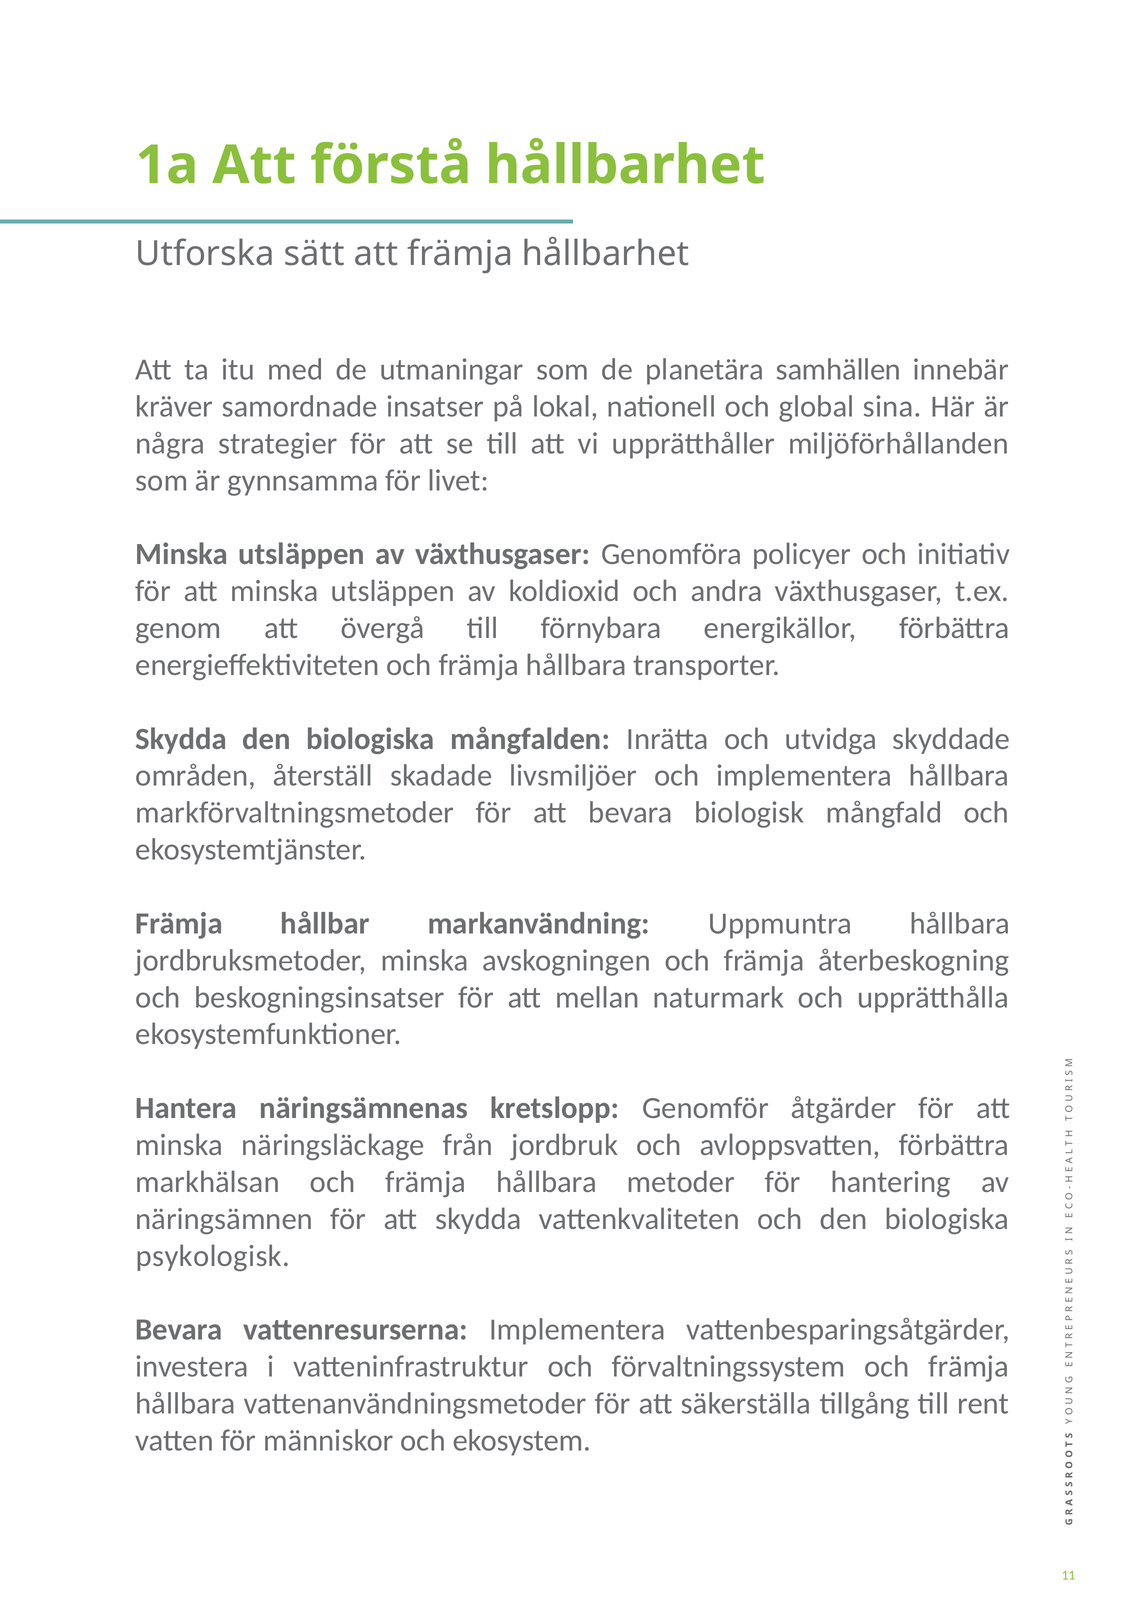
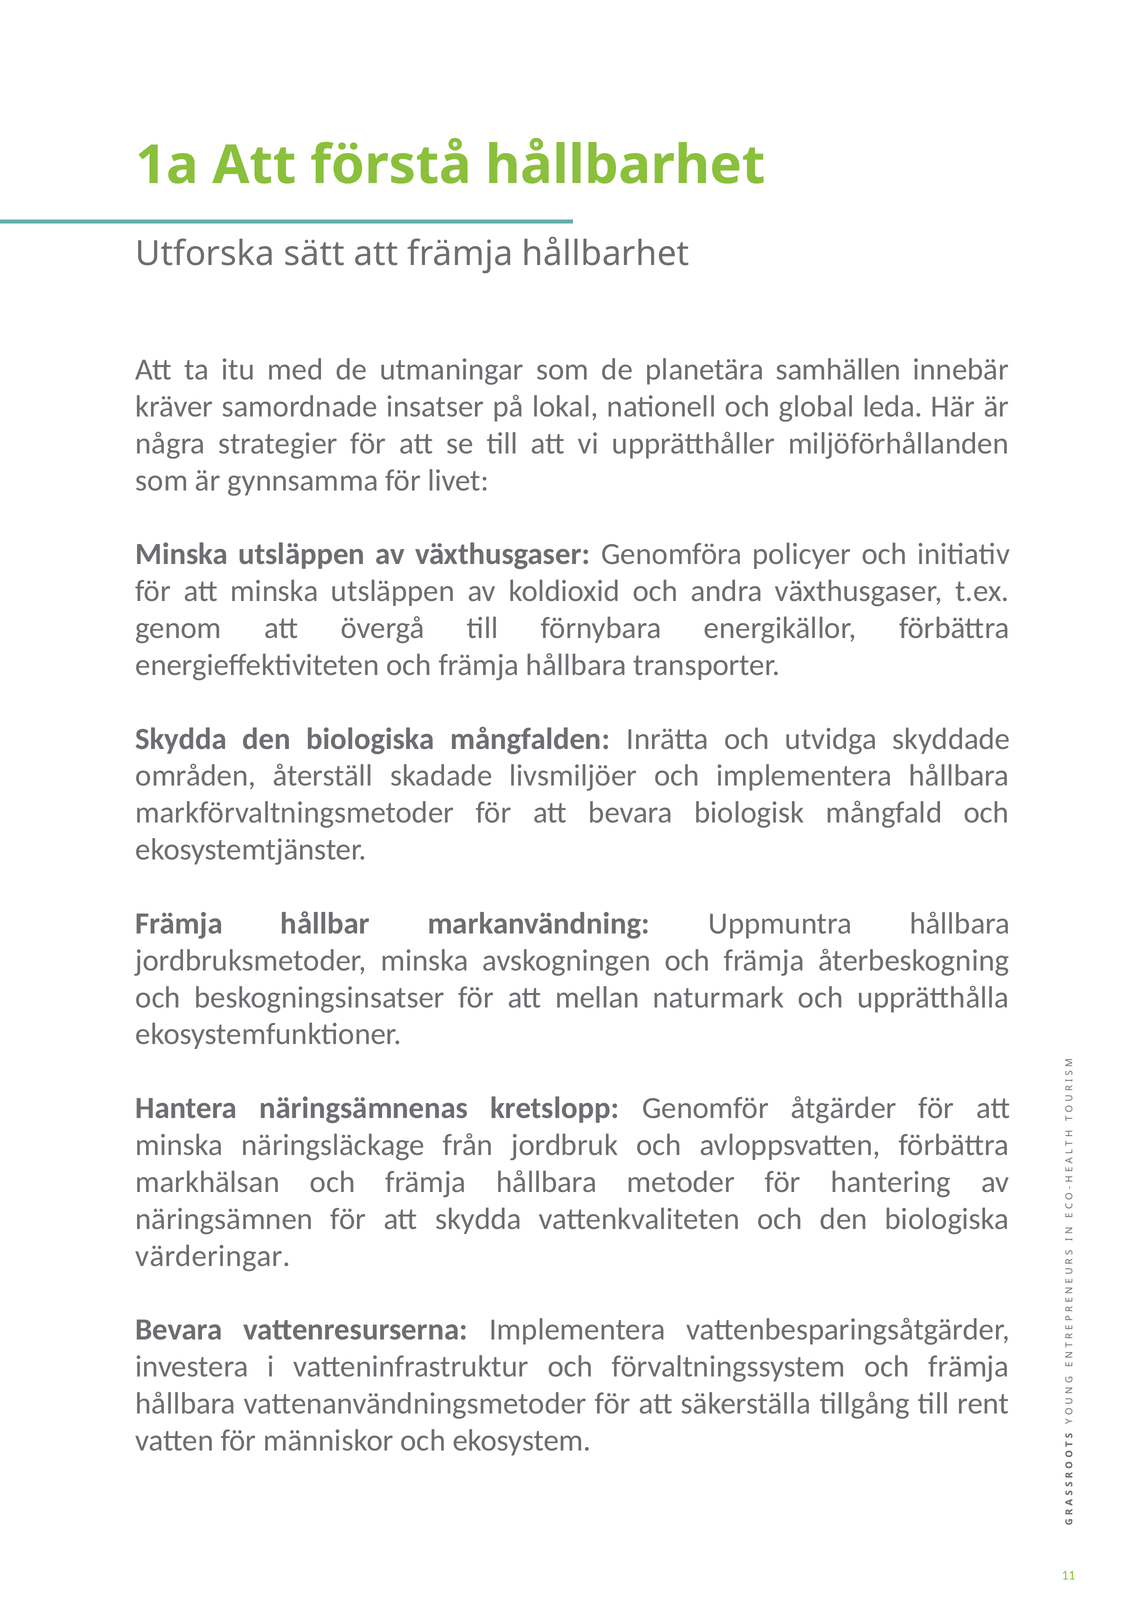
sina: sina -> leda
psykologisk: psykologisk -> värderingar
